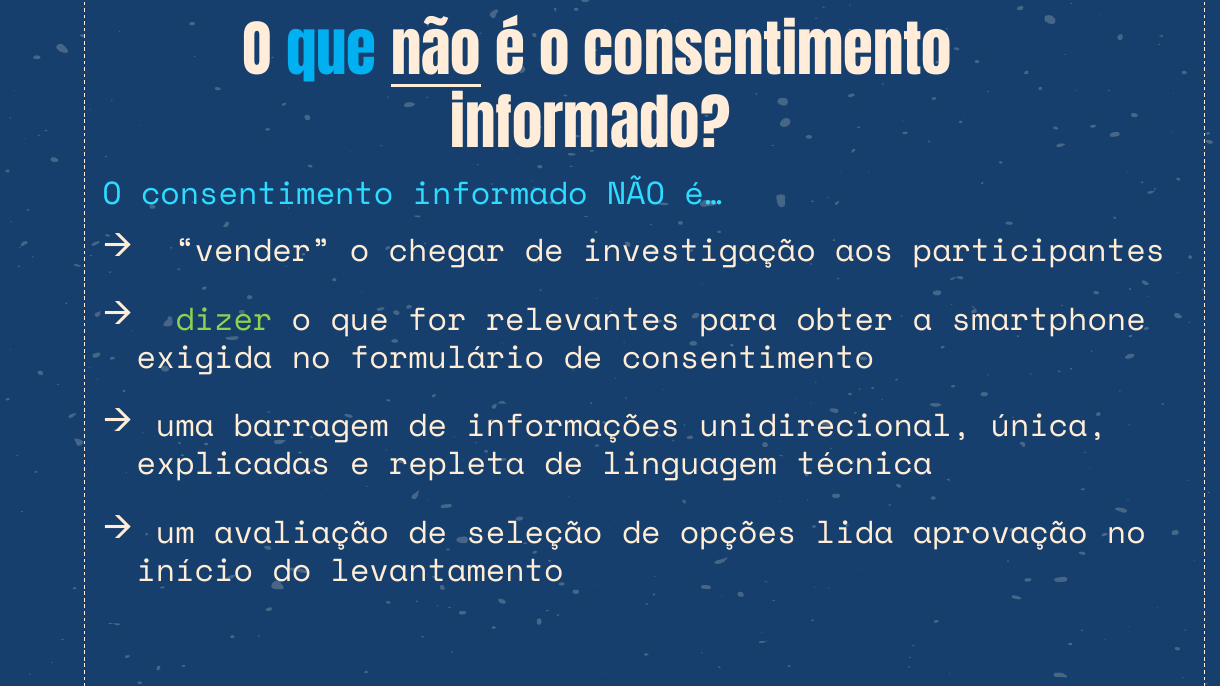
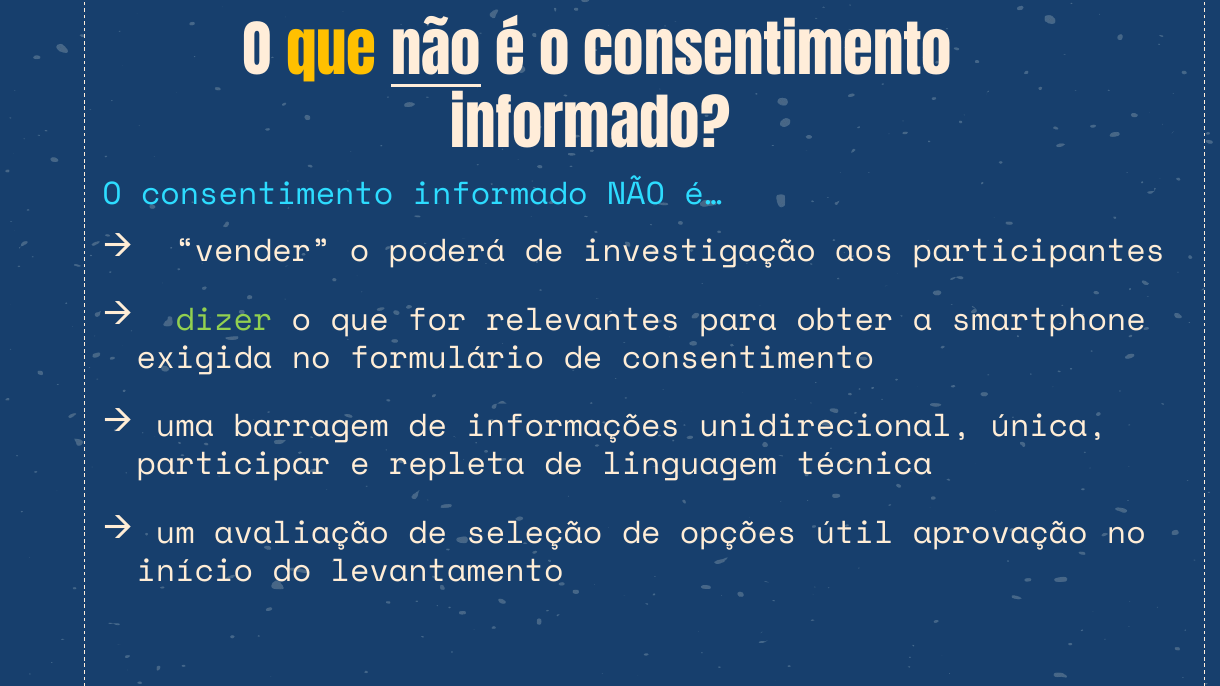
que at (331, 55) colour: light blue -> yellow
chegar: chegar -> poderá
explicadas: explicadas -> participar
lida: lida -> útil
